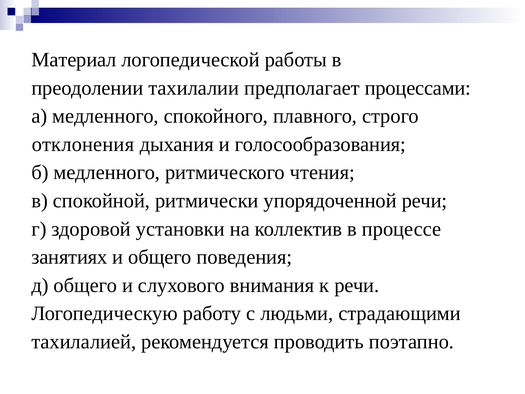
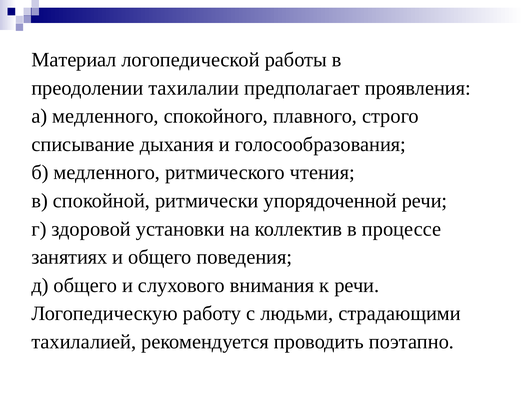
процессами: процессами -> проявления
отклонения: отклонения -> списывание
